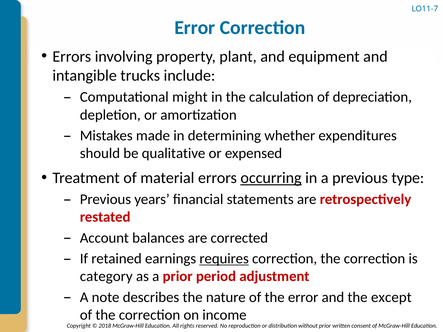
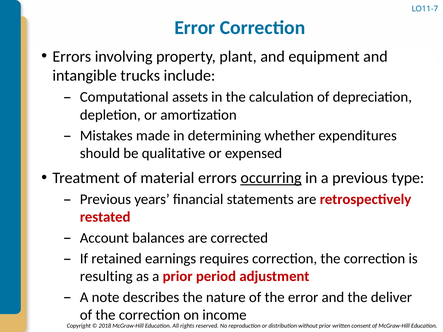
might: might -> assets
requires underline: present -> none
category: category -> resulting
except: except -> deliver
